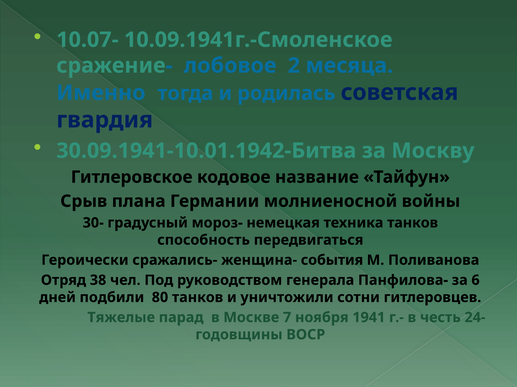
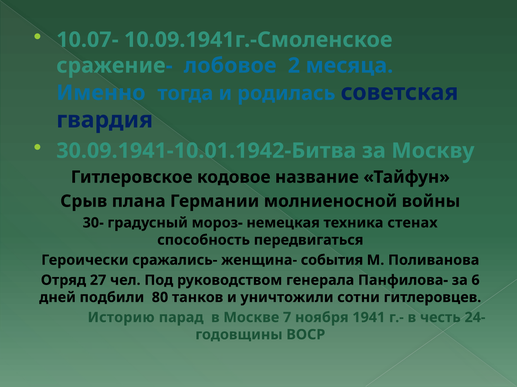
техника танков: танков -> стенах
38: 38 -> 27
Тяжелые: Тяжелые -> Историю
